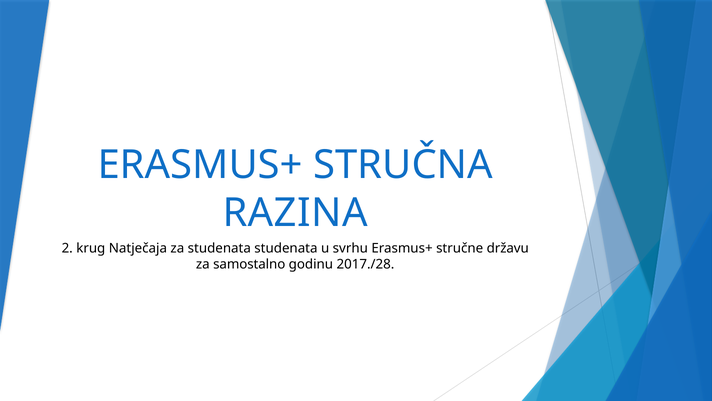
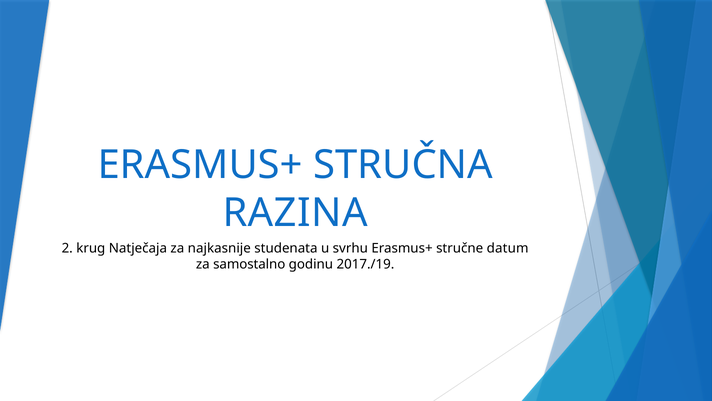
za studenata: studenata -> najkasnije
državu: državu -> datum
2017./28: 2017./28 -> 2017./19
